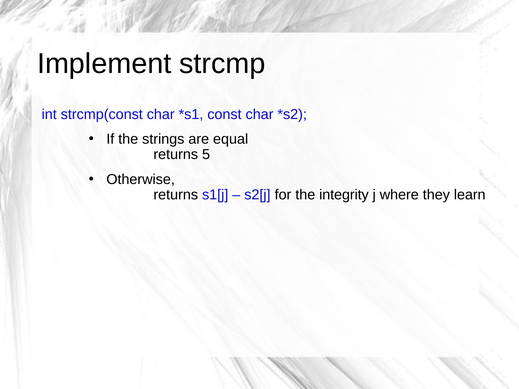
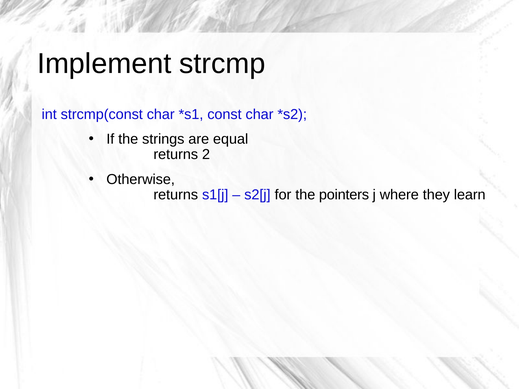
5: 5 -> 2
integrity: integrity -> pointers
